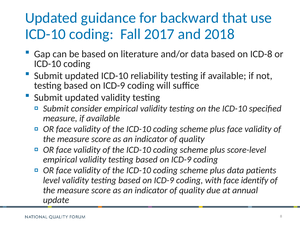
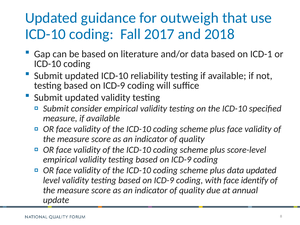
backward: backward -> outweigh
ICD-8: ICD-8 -> ICD-1
data patients: patients -> updated
